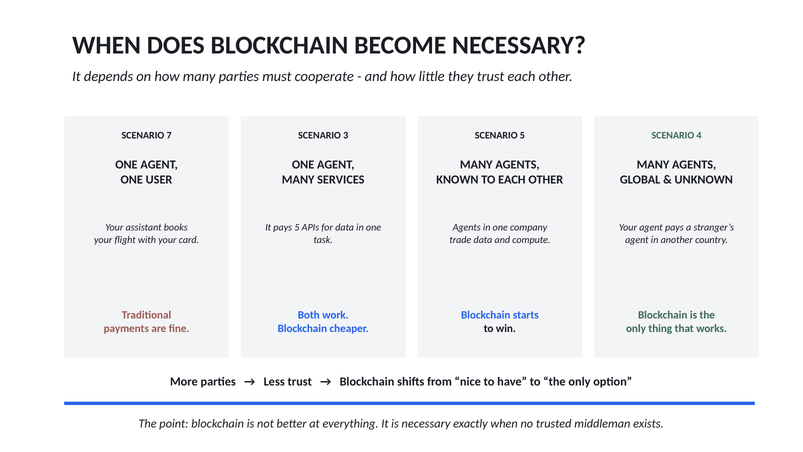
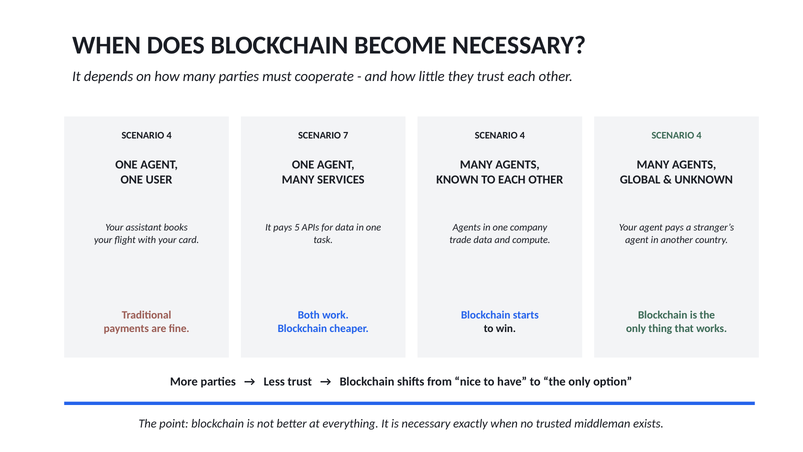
7 at (169, 135): 7 -> 4
3: 3 -> 7
5 at (522, 135): 5 -> 4
